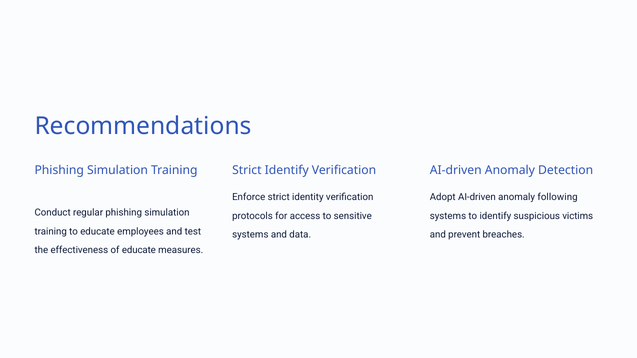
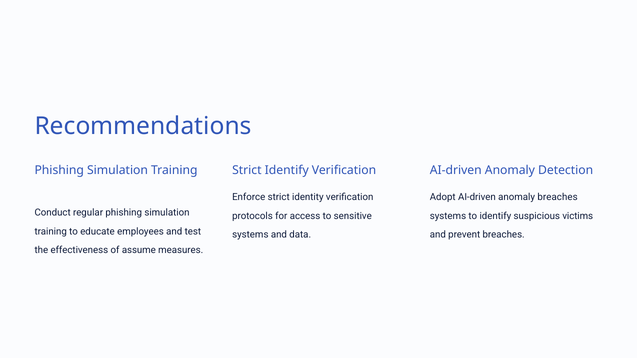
anomaly following: following -> breaches
of educate: educate -> assume
